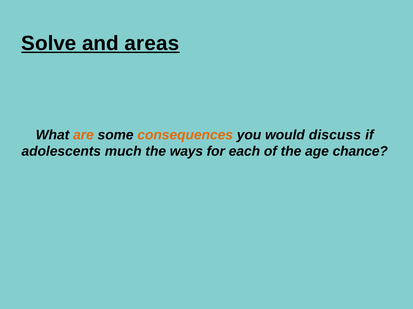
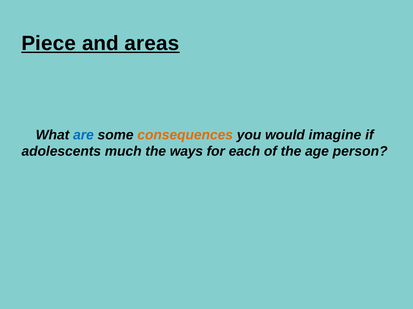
Solve: Solve -> Piece
are colour: orange -> blue
discuss: discuss -> imagine
chance: chance -> person
